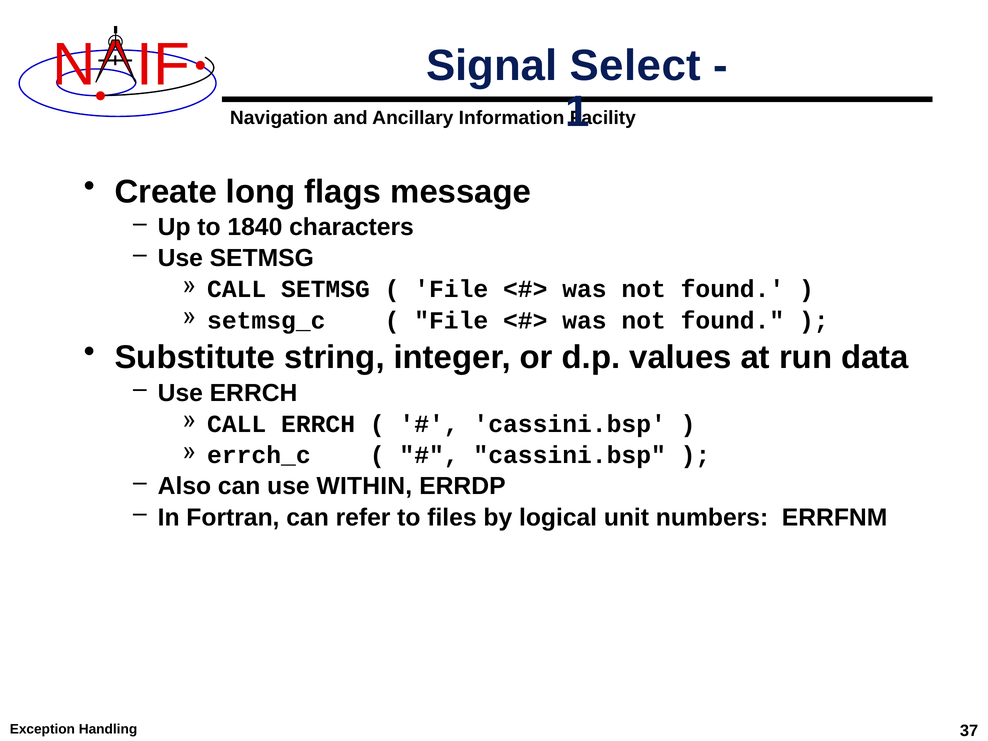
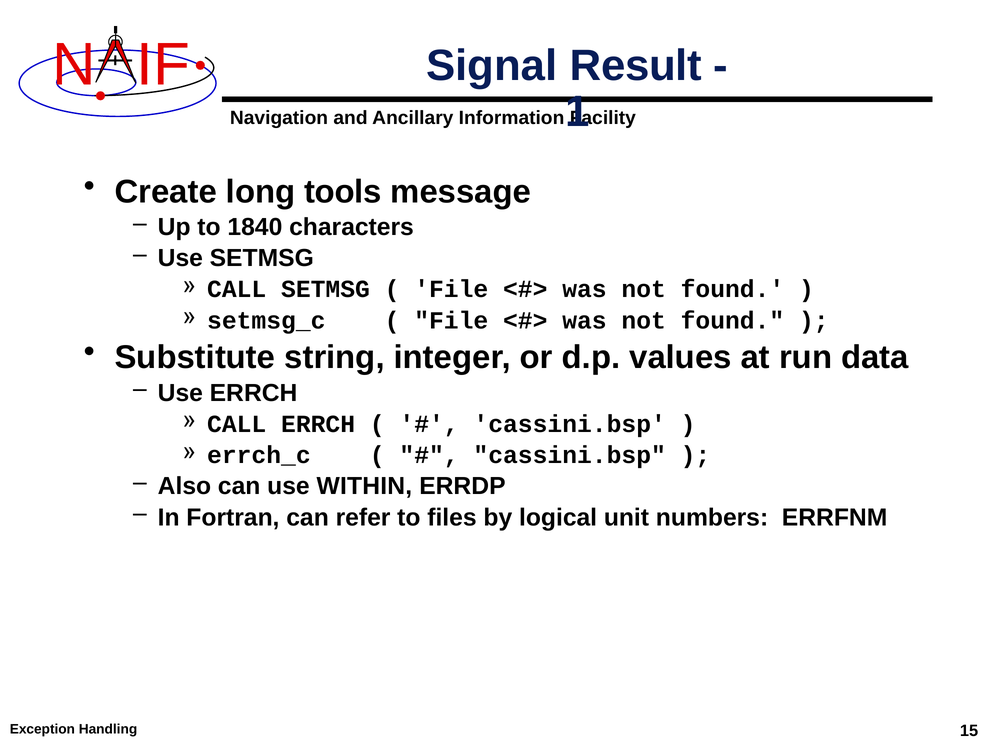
Select: Select -> Result
flags: flags -> tools
37: 37 -> 15
